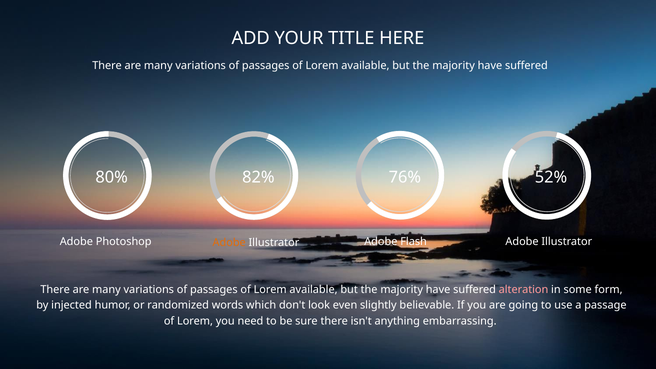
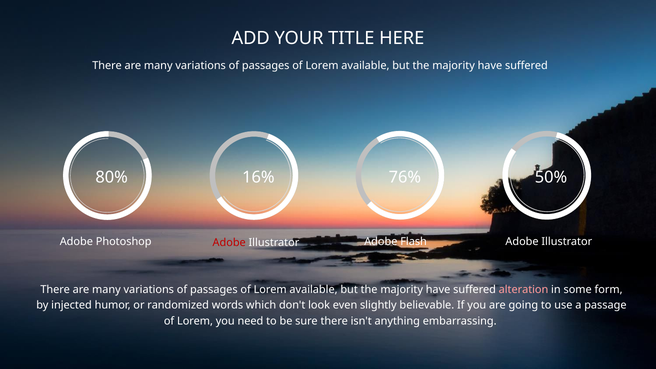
82%: 82% -> 16%
52%: 52% -> 50%
Adobe at (229, 243) colour: orange -> red
